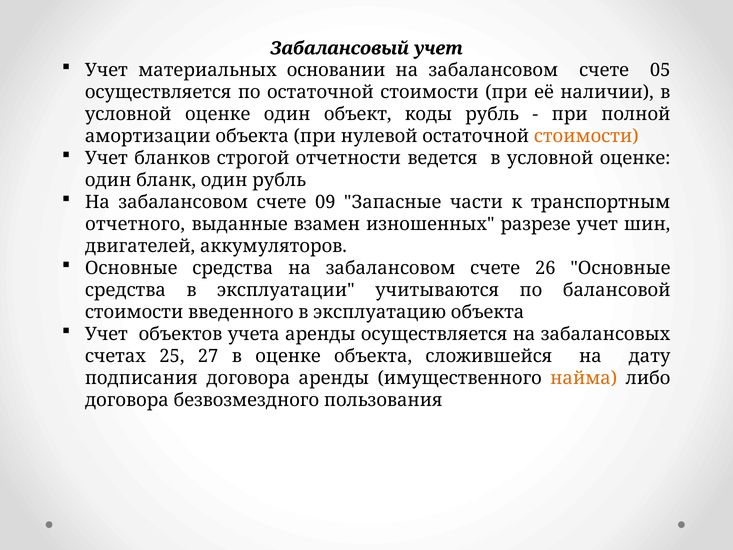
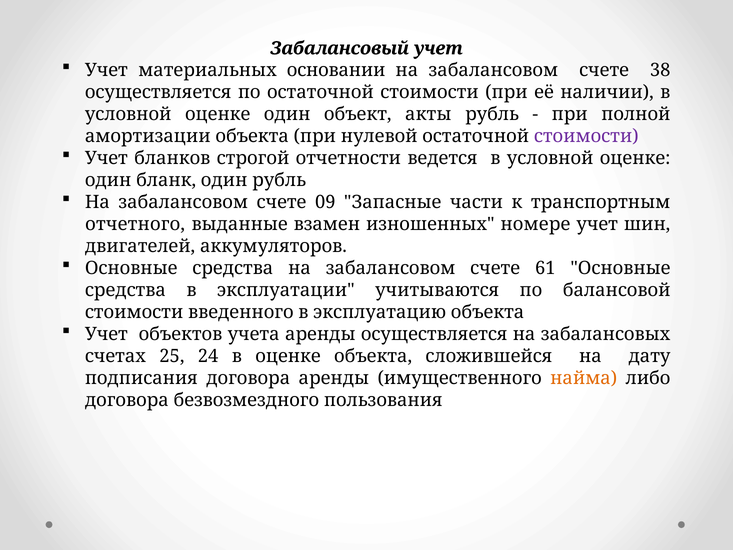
05: 05 -> 38
коды: коды -> акты
стоимости at (586, 136) colour: orange -> purple
разрезе: разрезе -> номере
26: 26 -> 61
27: 27 -> 24
